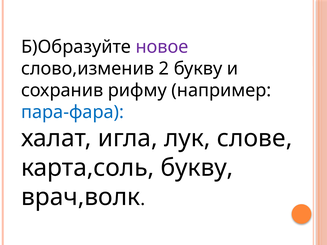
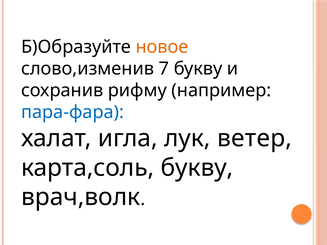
новое colour: purple -> orange
2: 2 -> 7
слове: слове -> ветер
